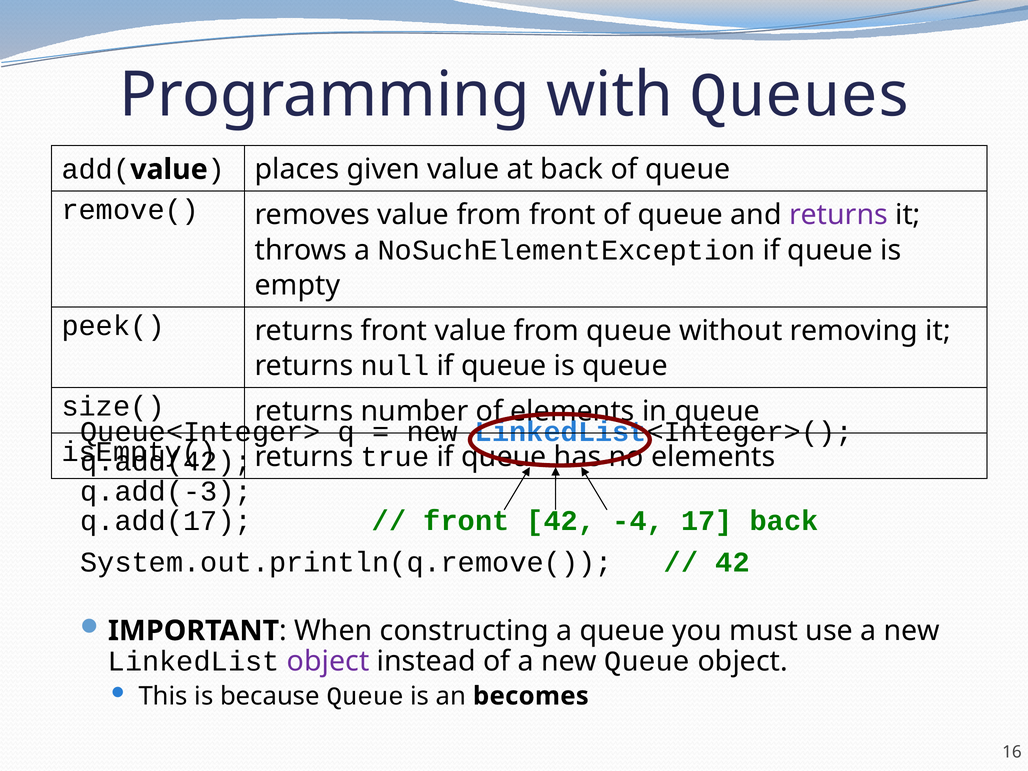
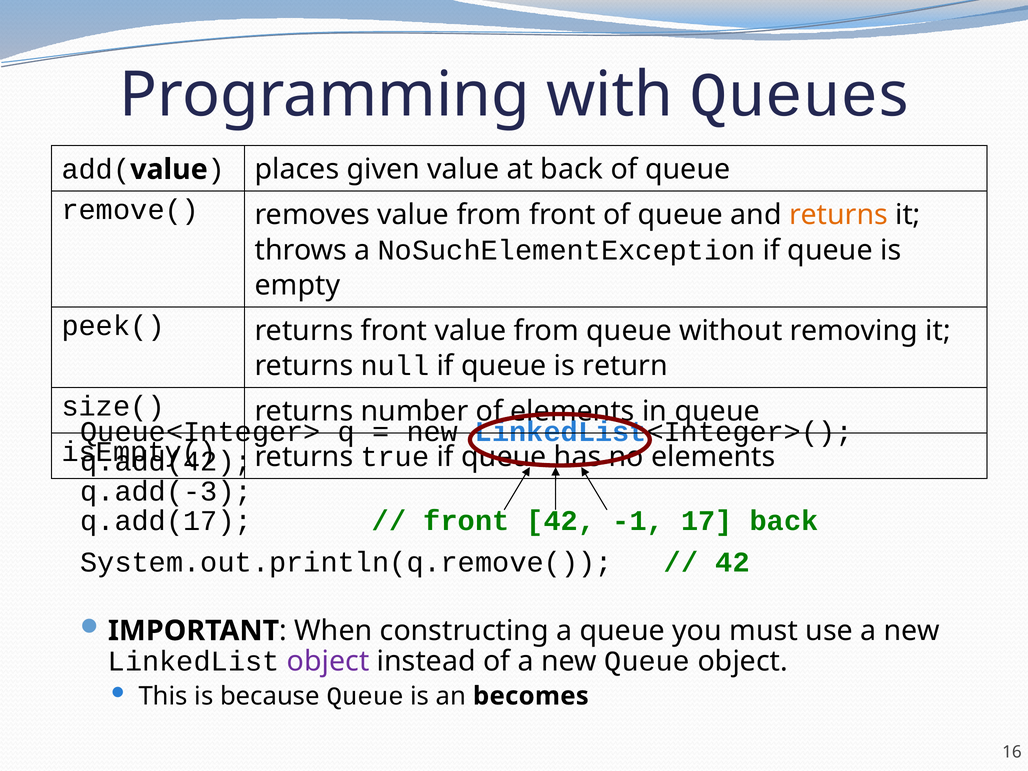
returns at (838, 215) colour: purple -> orange
is queue: queue -> return
-4: -4 -> -1
